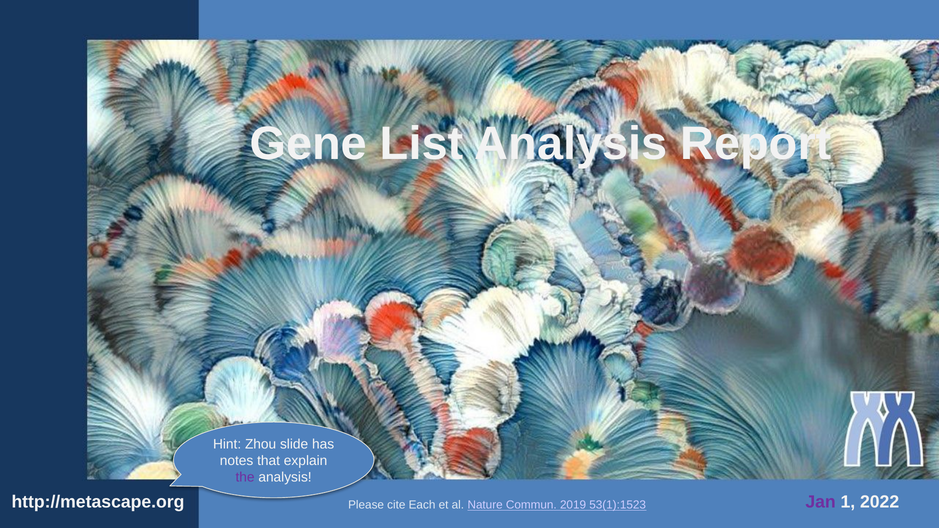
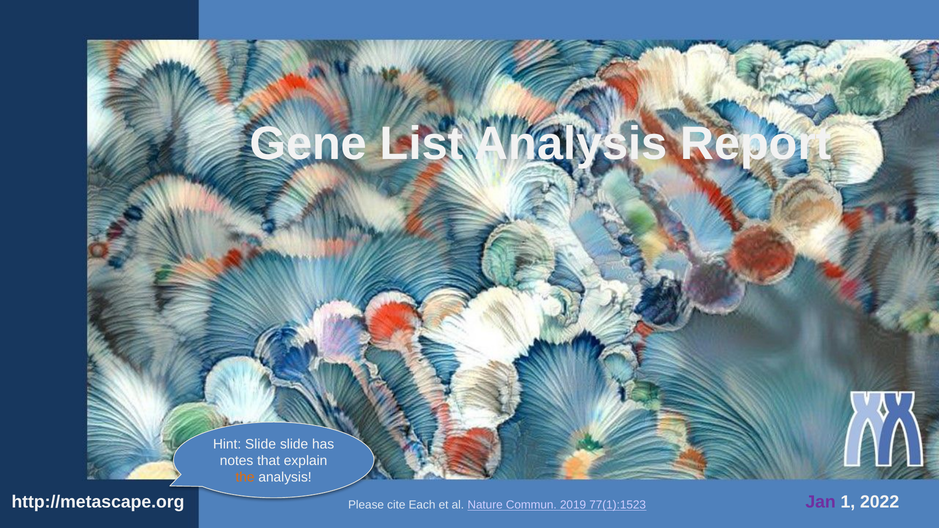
Hint Zhou: Zhou -> Slide
the colour: purple -> orange
53(1):1523: 53(1):1523 -> 77(1):1523
